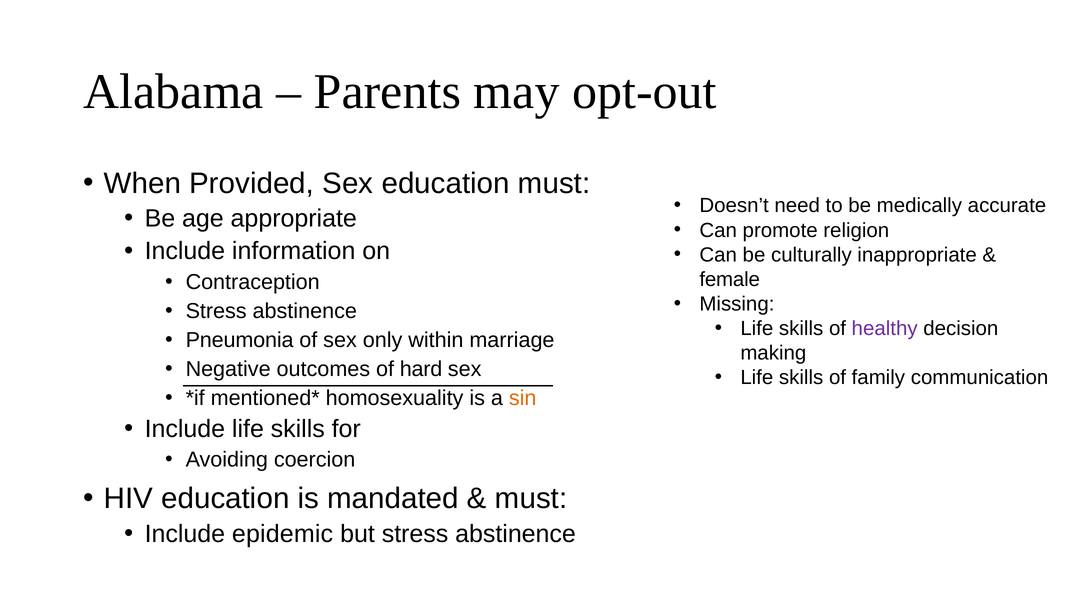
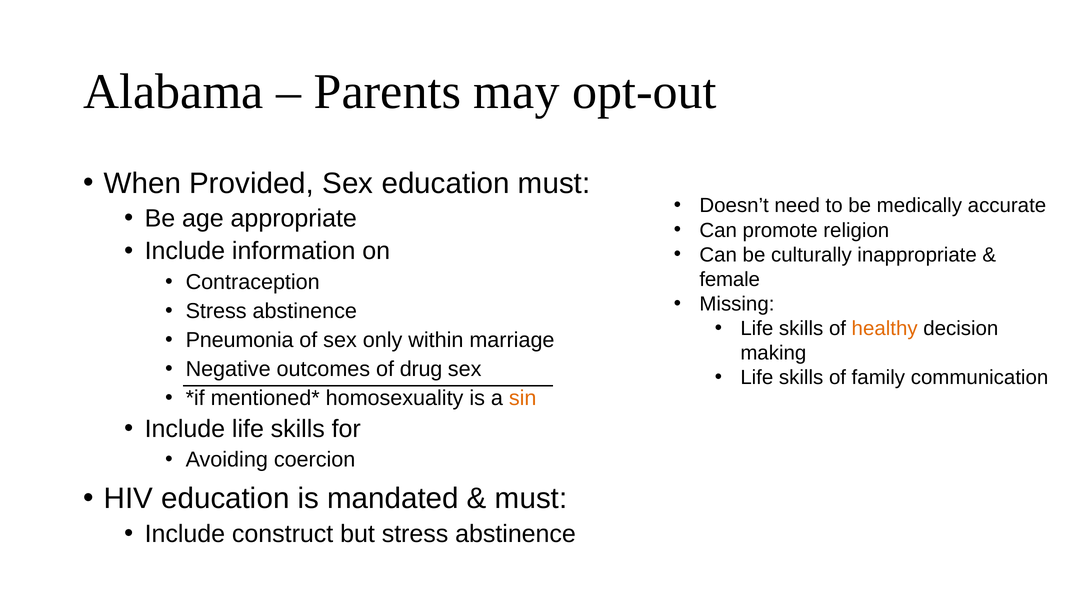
healthy colour: purple -> orange
hard: hard -> drug
epidemic: epidemic -> construct
